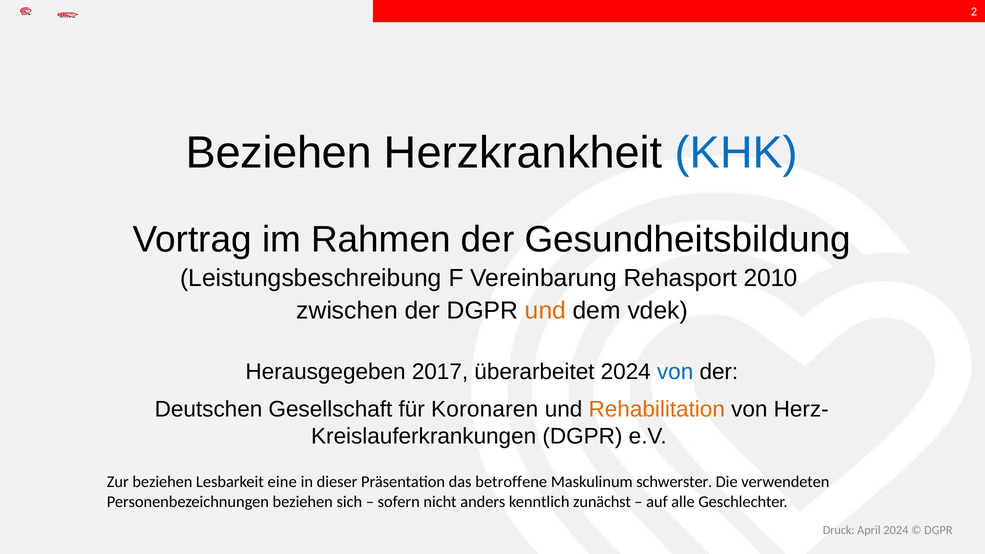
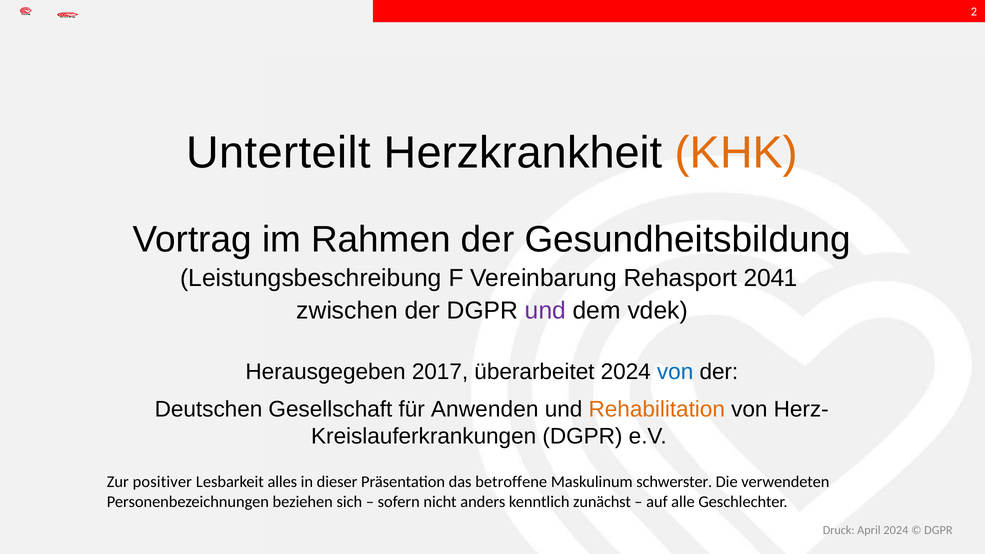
Beziehen at (279, 153): Beziehen -> Unterteilt
KHK colour: blue -> orange
2010: 2010 -> 2041
und at (545, 311) colour: orange -> purple
Koronaren: Koronaren -> Anwenden
Zur beziehen: beziehen -> positiver
eine: eine -> alles
